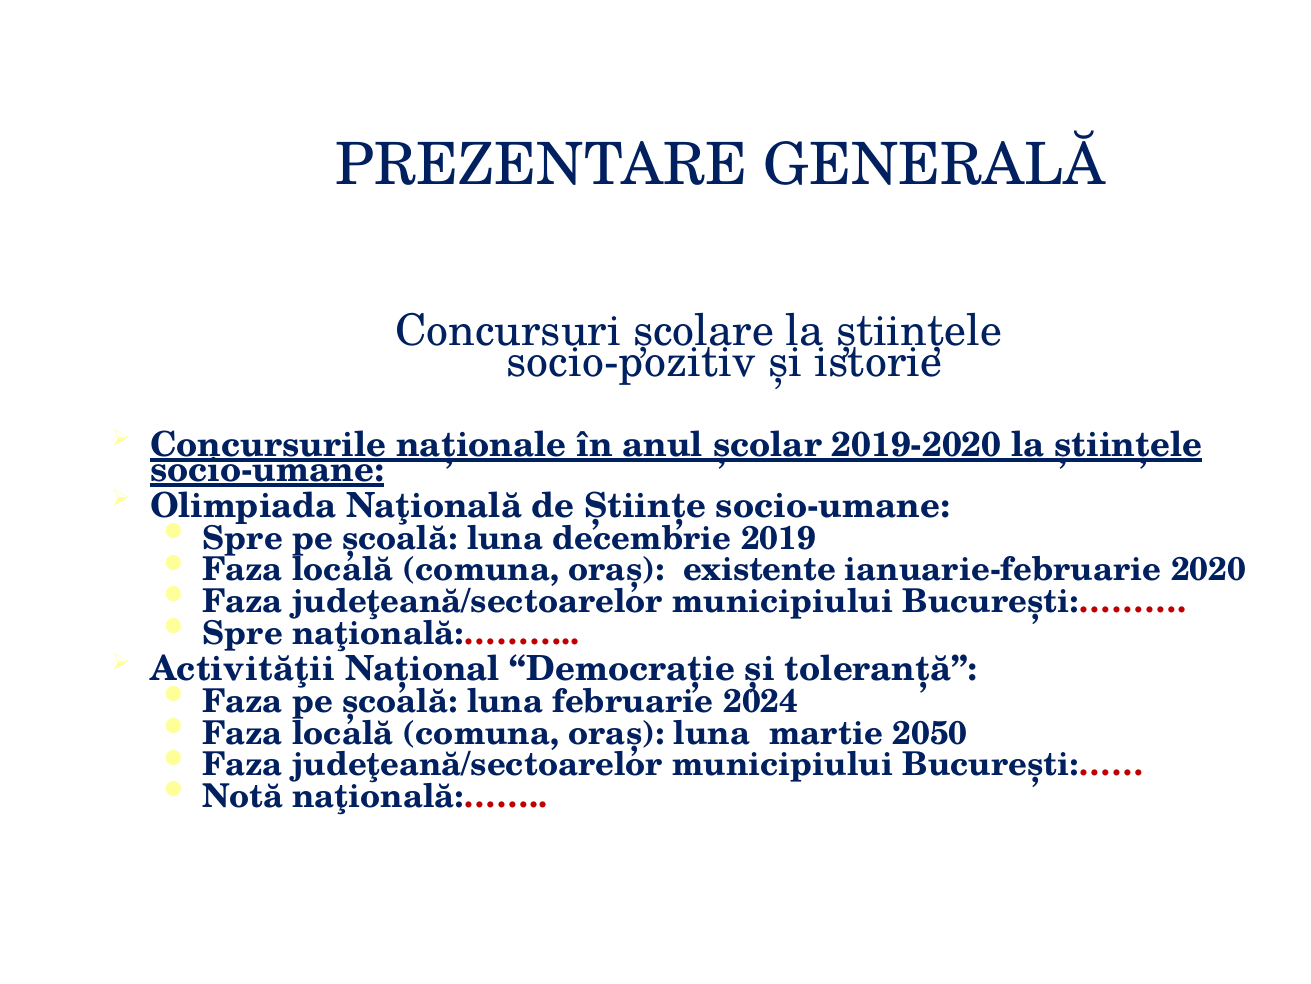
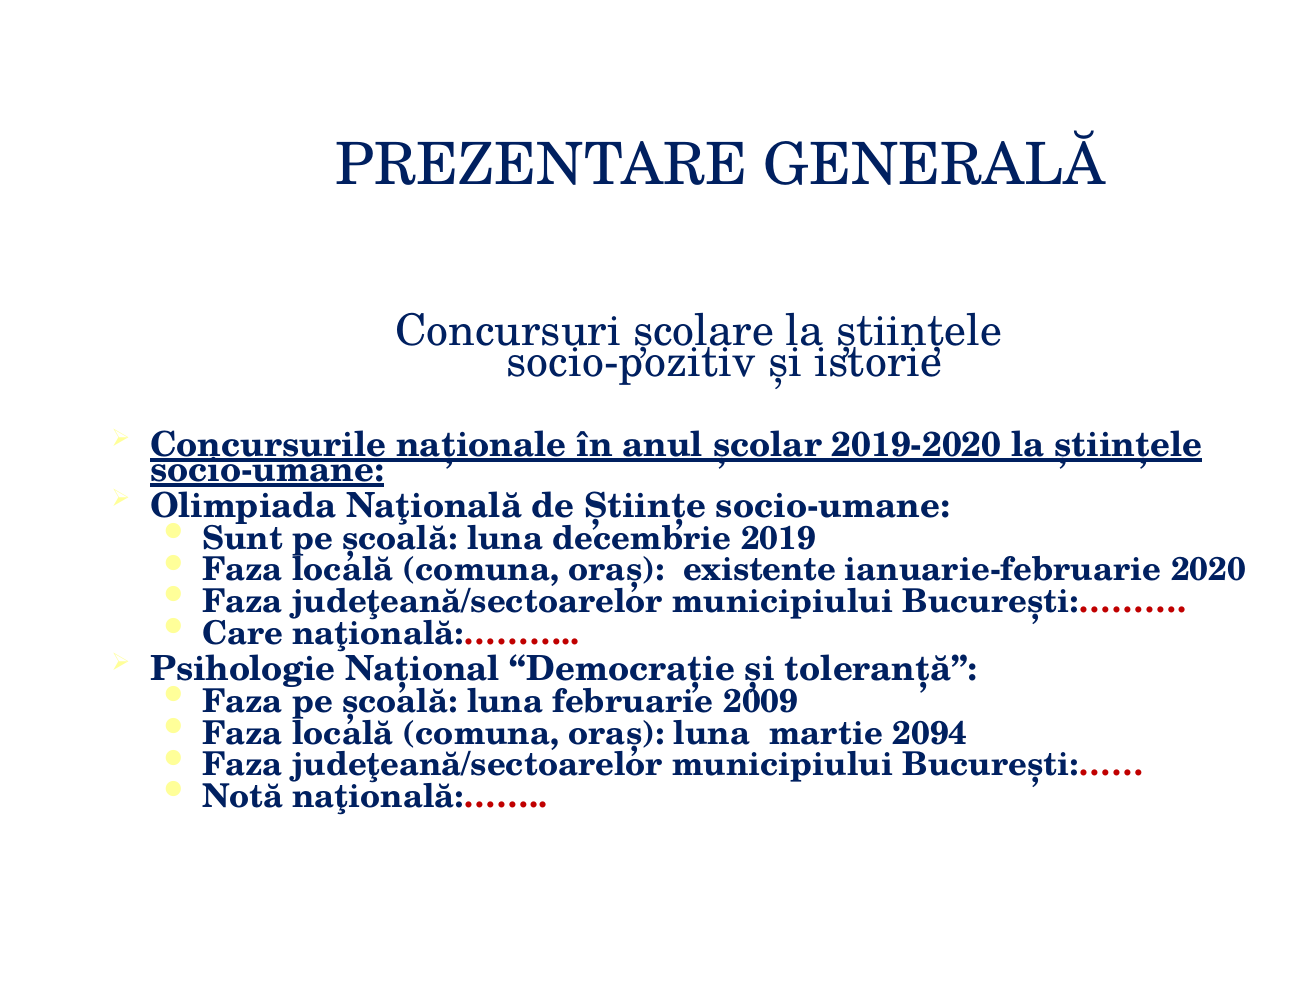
Spre at (243, 538): Spre -> Sunt
Spre at (243, 633): Spre -> Care
Activităţii: Activităţii -> Psihologie
2024: 2024 -> 2009
2050: 2050 -> 2094
